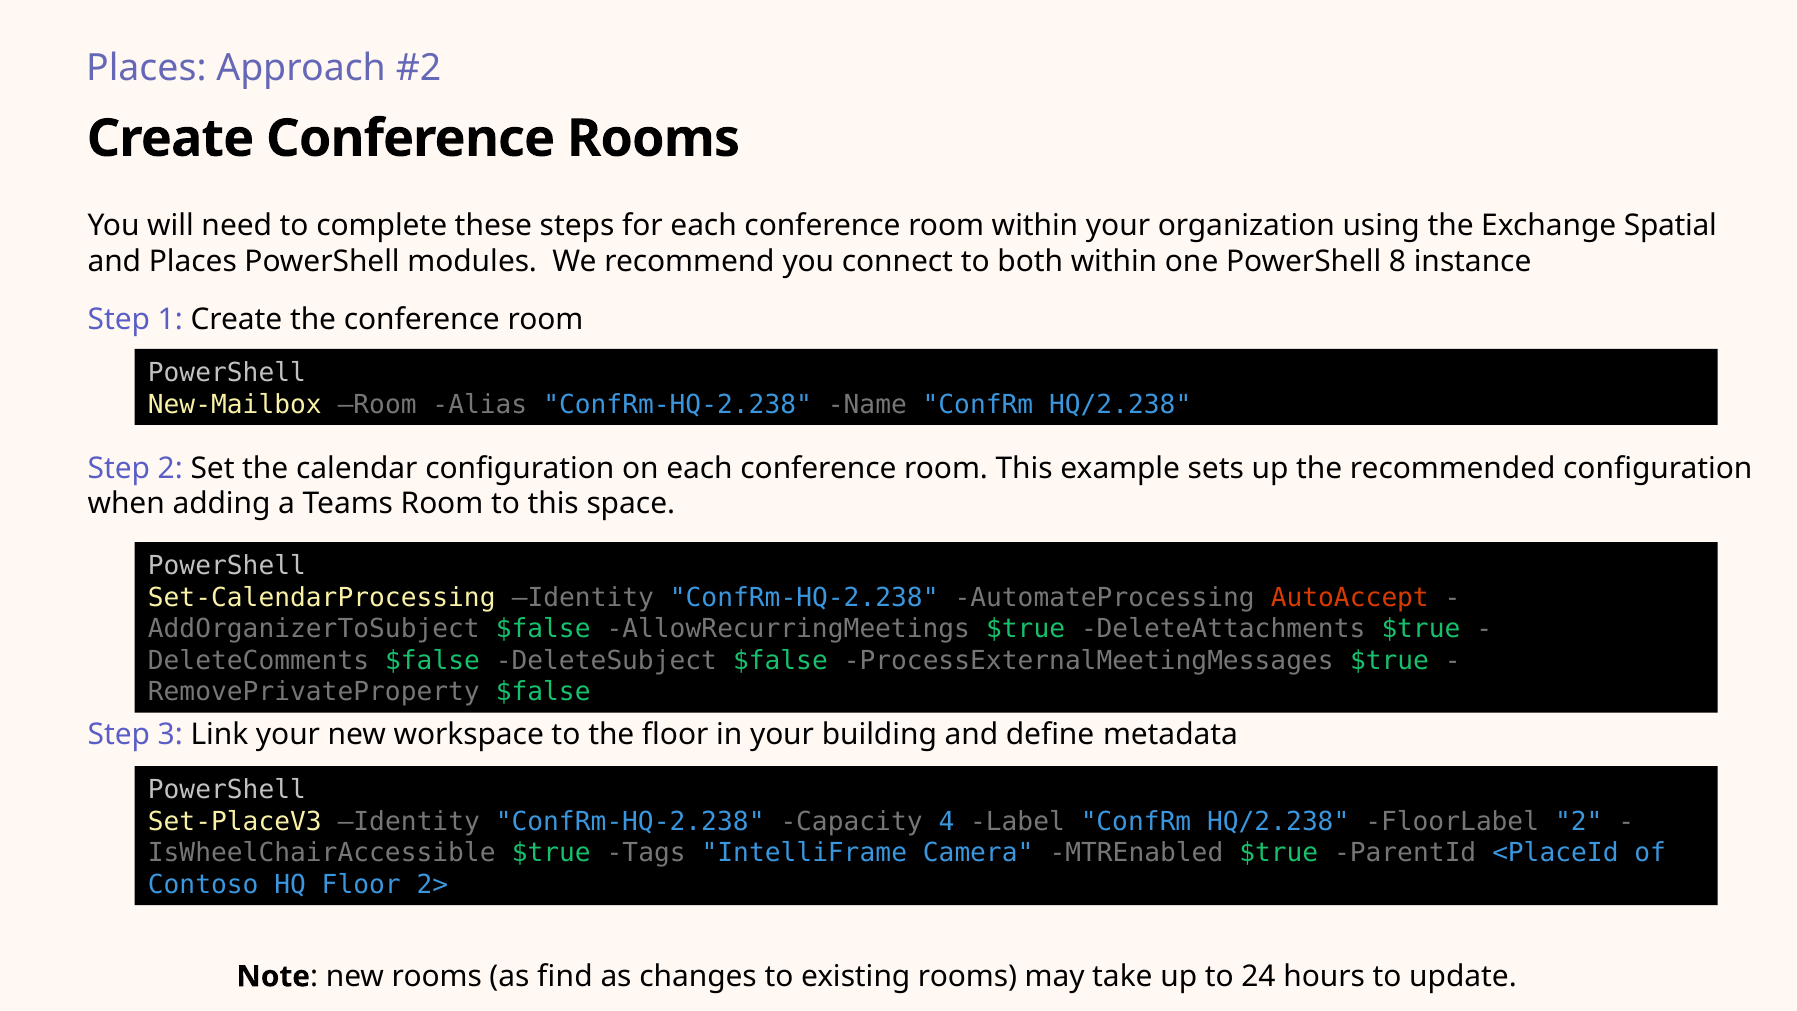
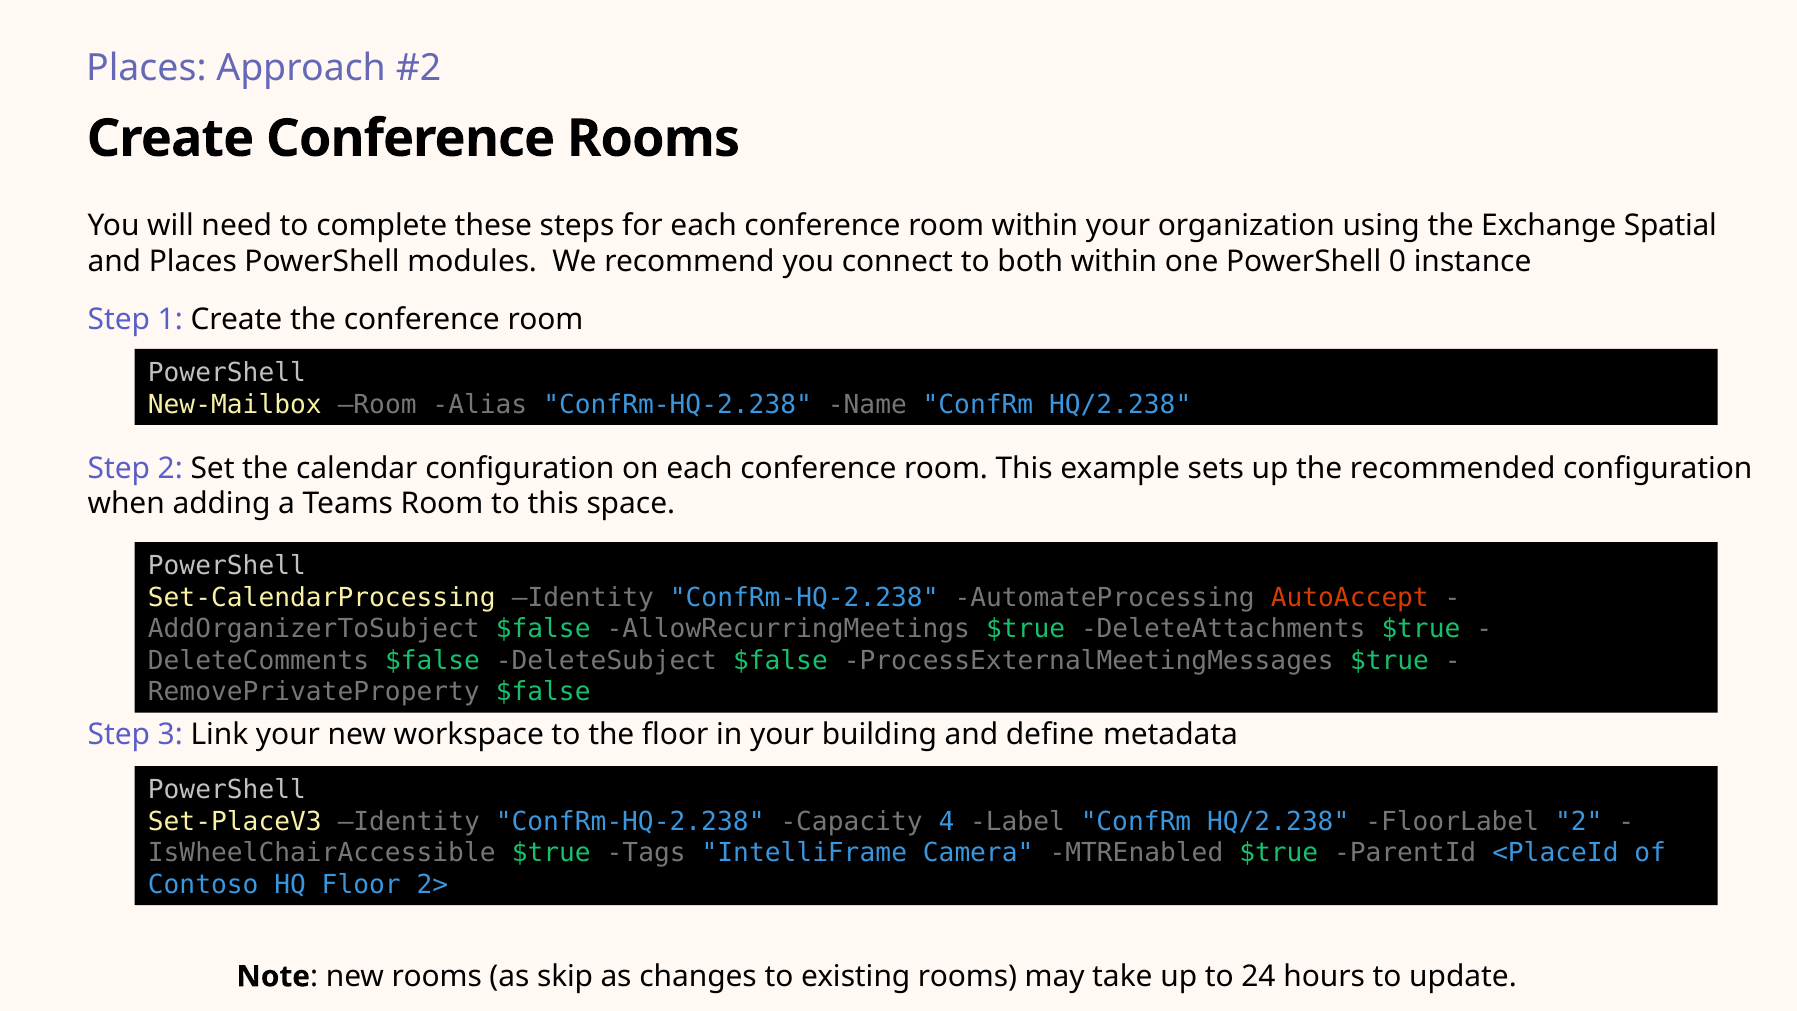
8: 8 -> 0
find: find -> skip
